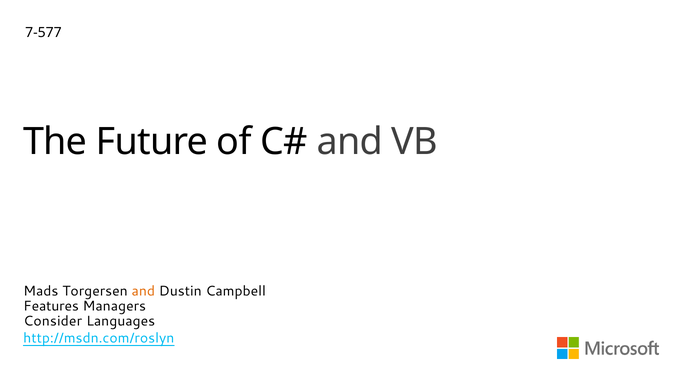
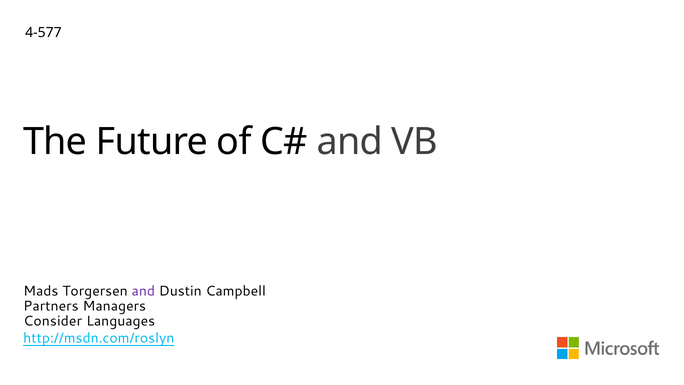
7-577: 7-577 -> 4-577
and at (143, 291) colour: orange -> purple
Features: Features -> Partners
